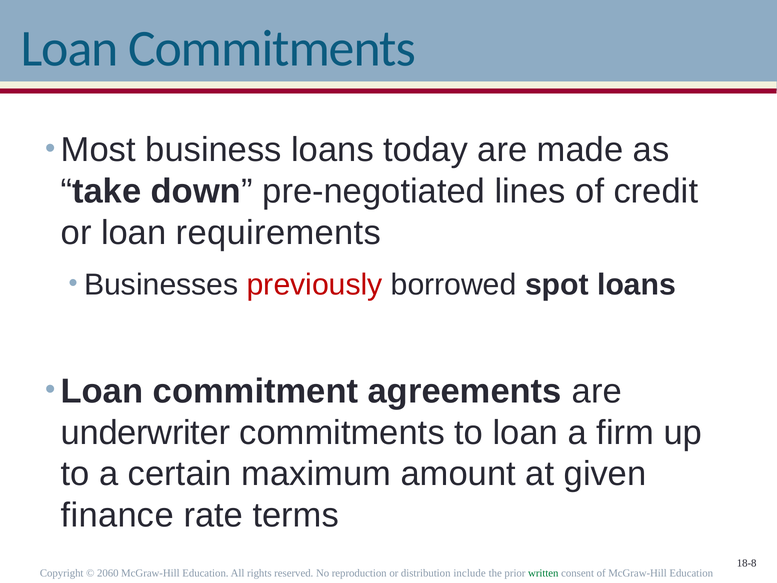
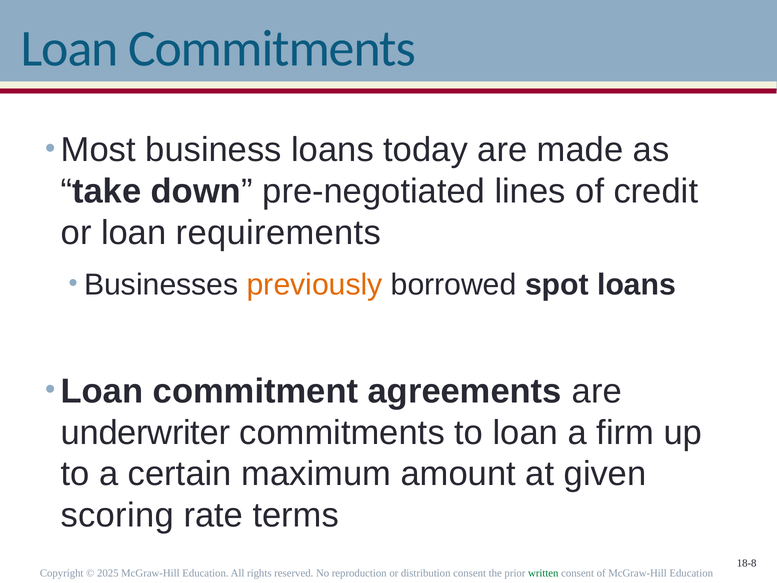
previously colour: red -> orange
finance: finance -> scoring
2060: 2060 -> 2025
distribution include: include -> consent
